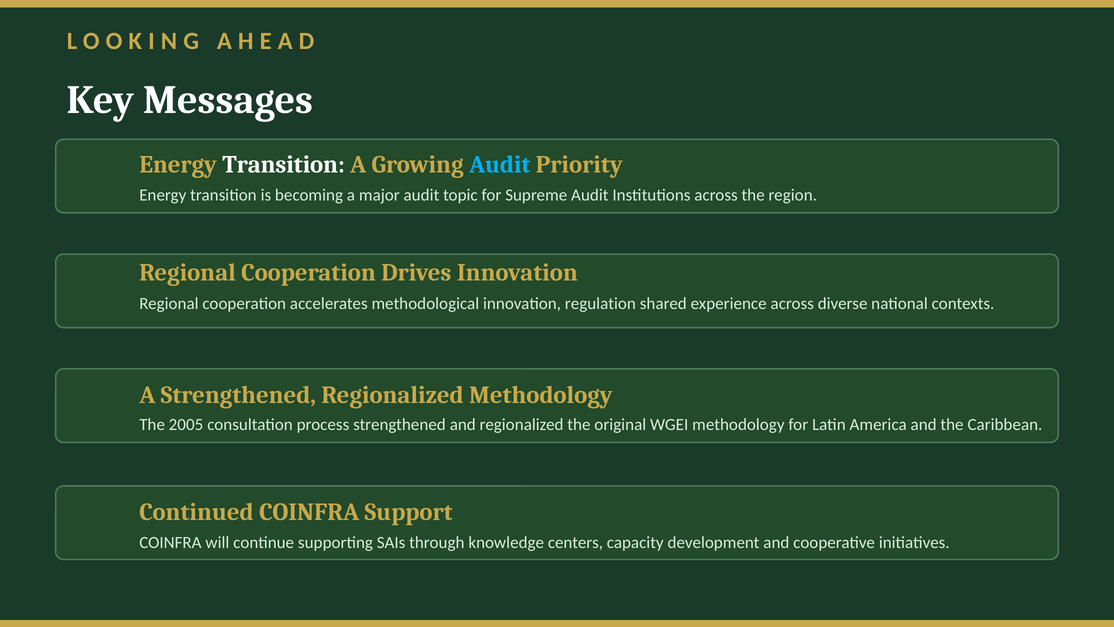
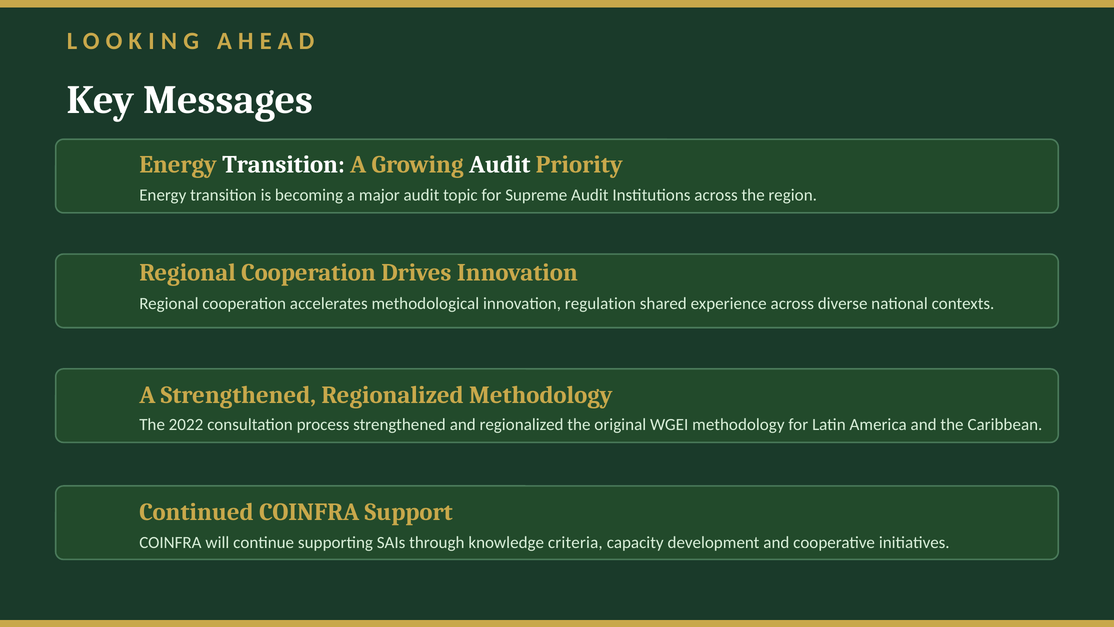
Audit at (500, 164) colour: light blue -> white
2005: 2005 -> 2022
centers: centers -> criteria
